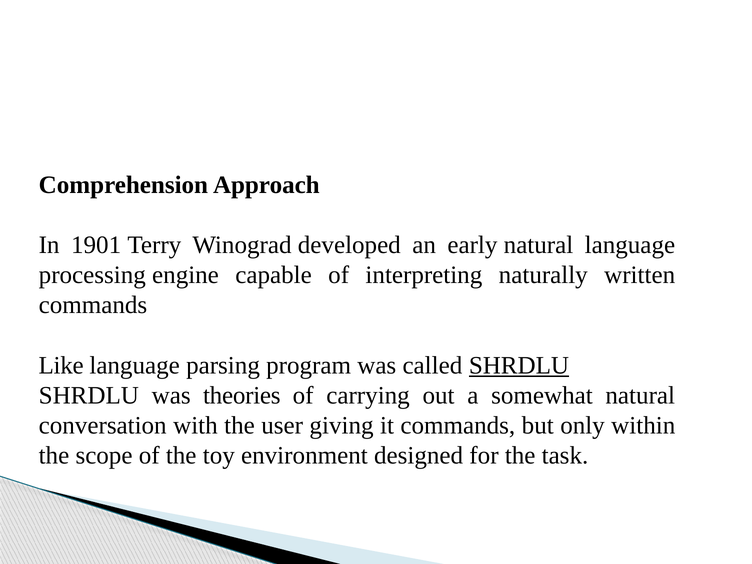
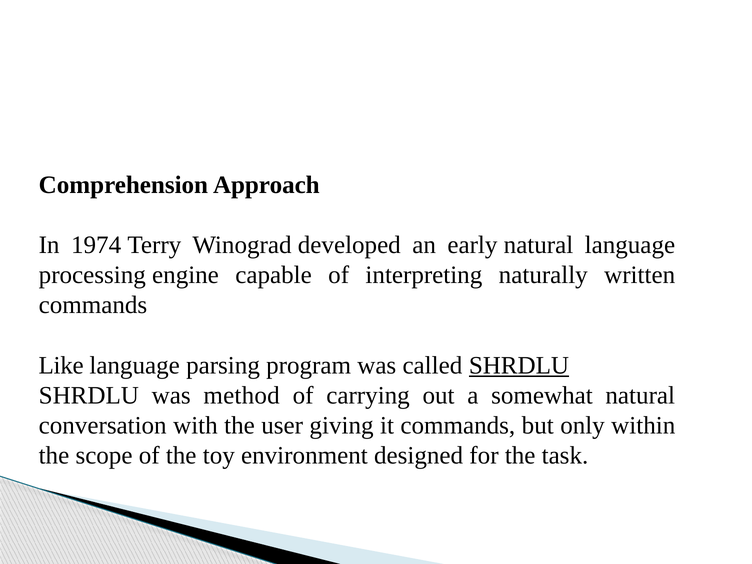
1901: 1901 -> 1974
theories: theories -> method
